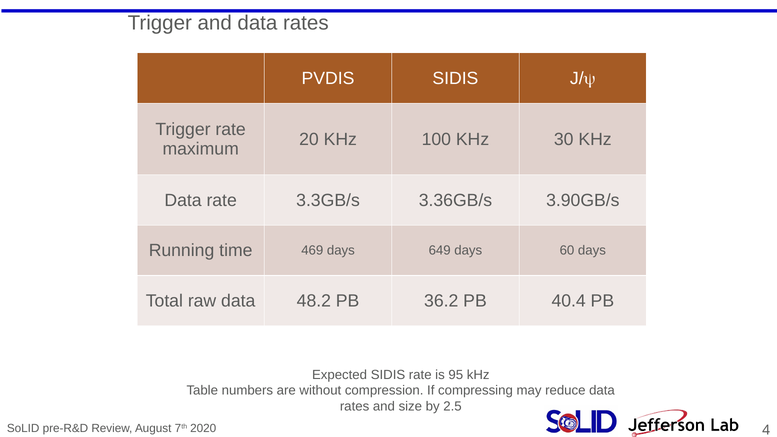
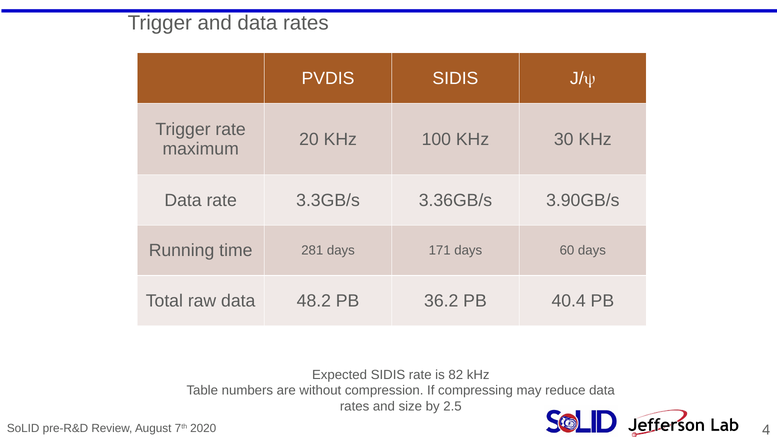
469: 469 -> 281
649: 649 -> 171
95: 95 -> 82
